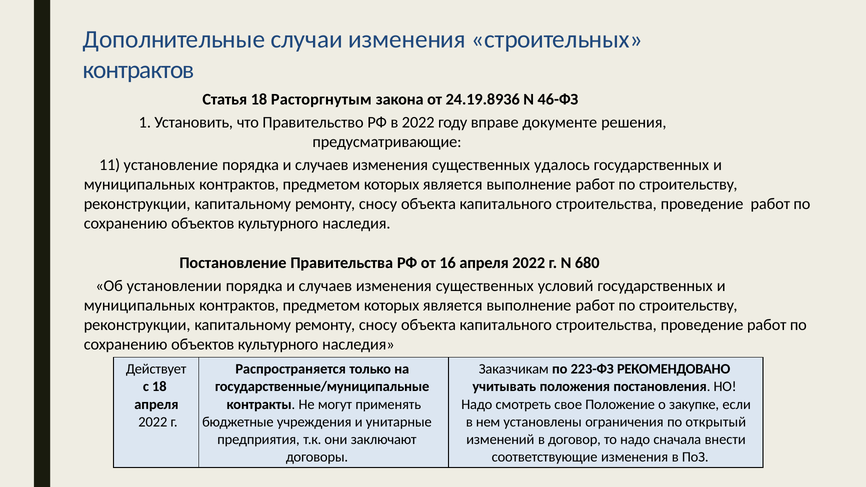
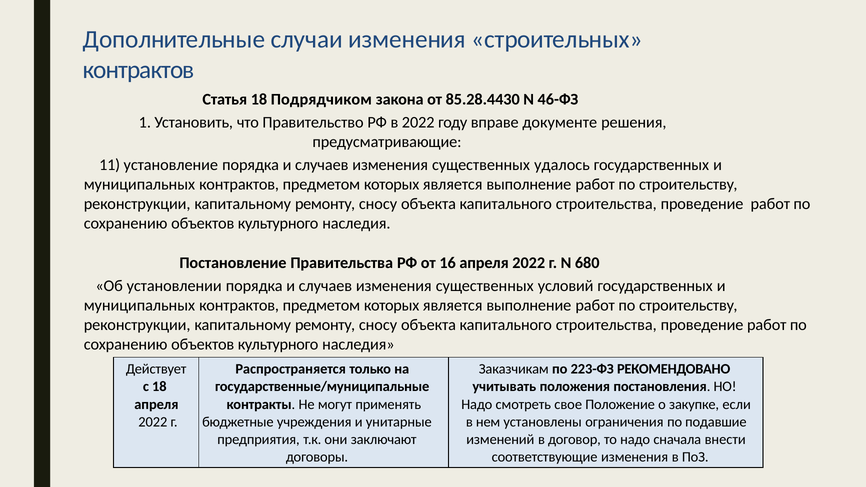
Расторгнутым: Расторгнутым -> Подрядчиком
24.19.8936: 24.19.8936 -> 85.28.4430
открытый: открытый -> подавшие
